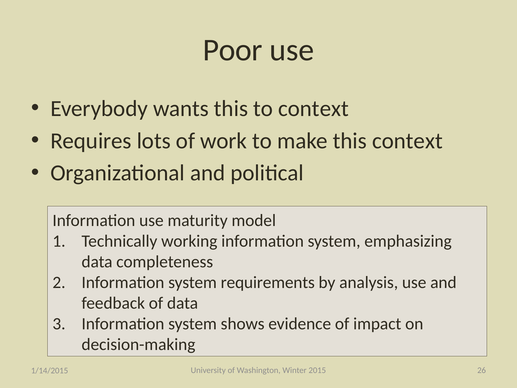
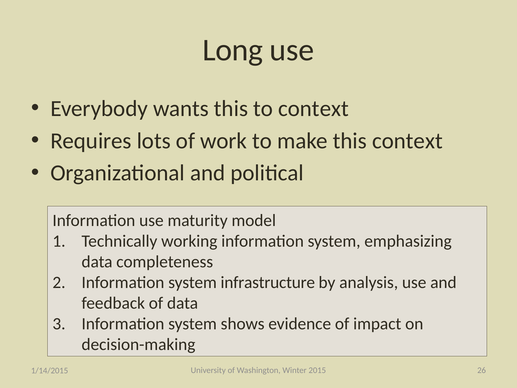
Poor: Poor -> Long
requirements: requirements -> infrastructure
